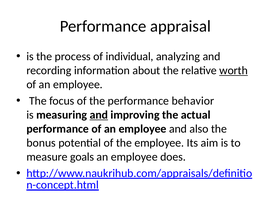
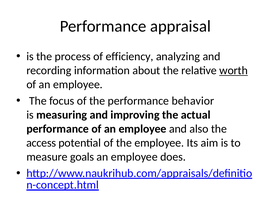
individual: individual -> efficiency
and at (99, 115) underline: present -> none
bonus: bonus -> access
